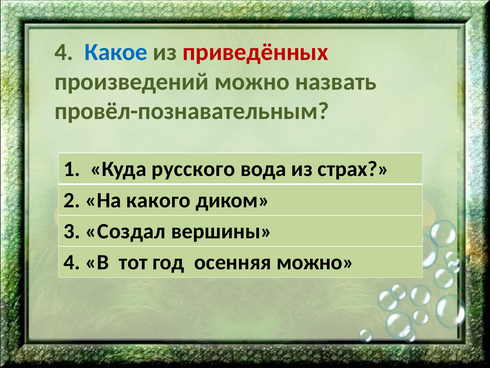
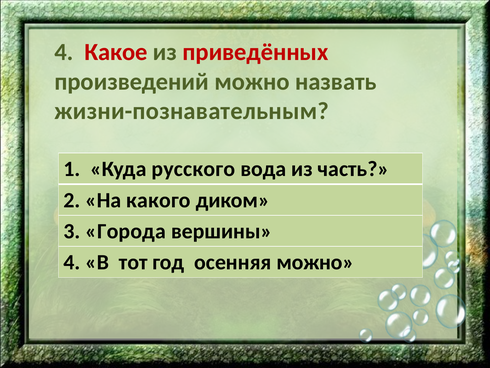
Какое colour: blue -> red
провёл-познавательным: провёл-познавательным -> жизни-познавательным
страх: страх -> часть
Создал: Создал -> Города
